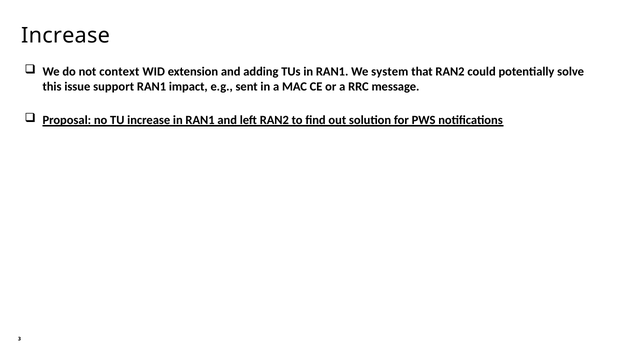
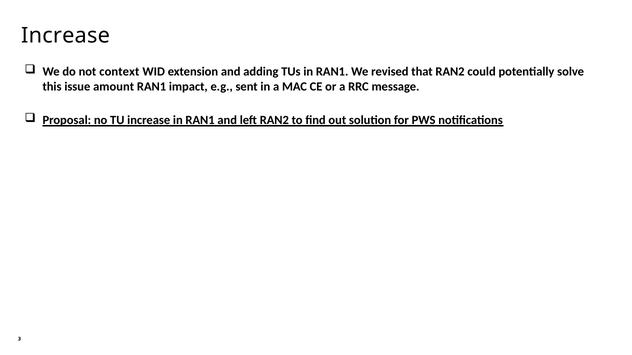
system: system -> revised
support: support -> amount
